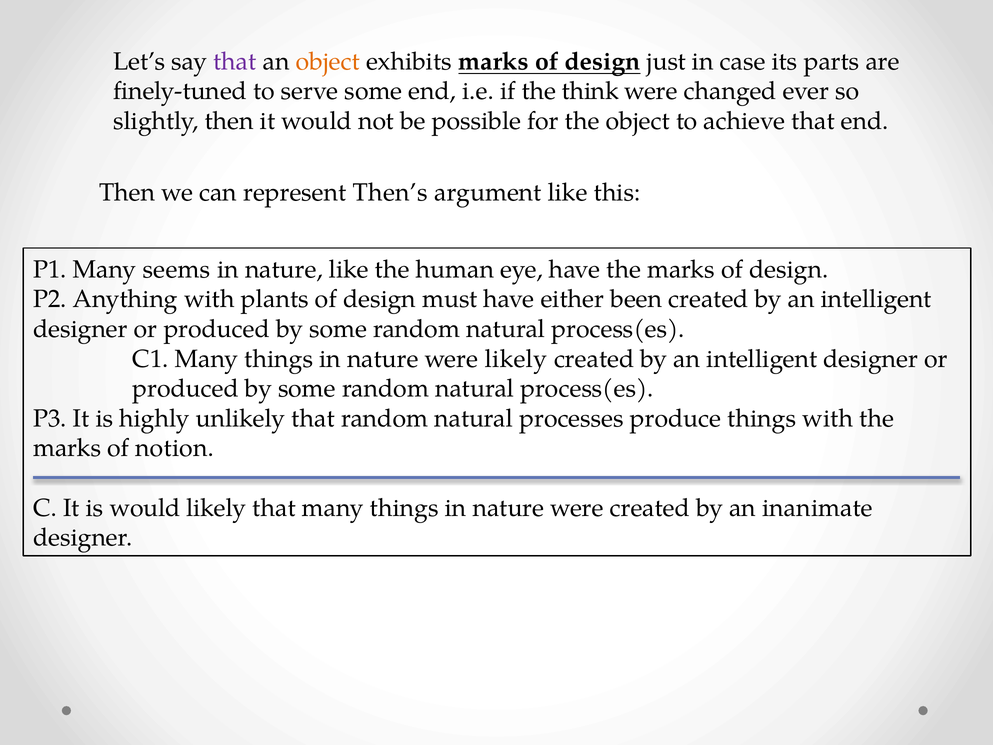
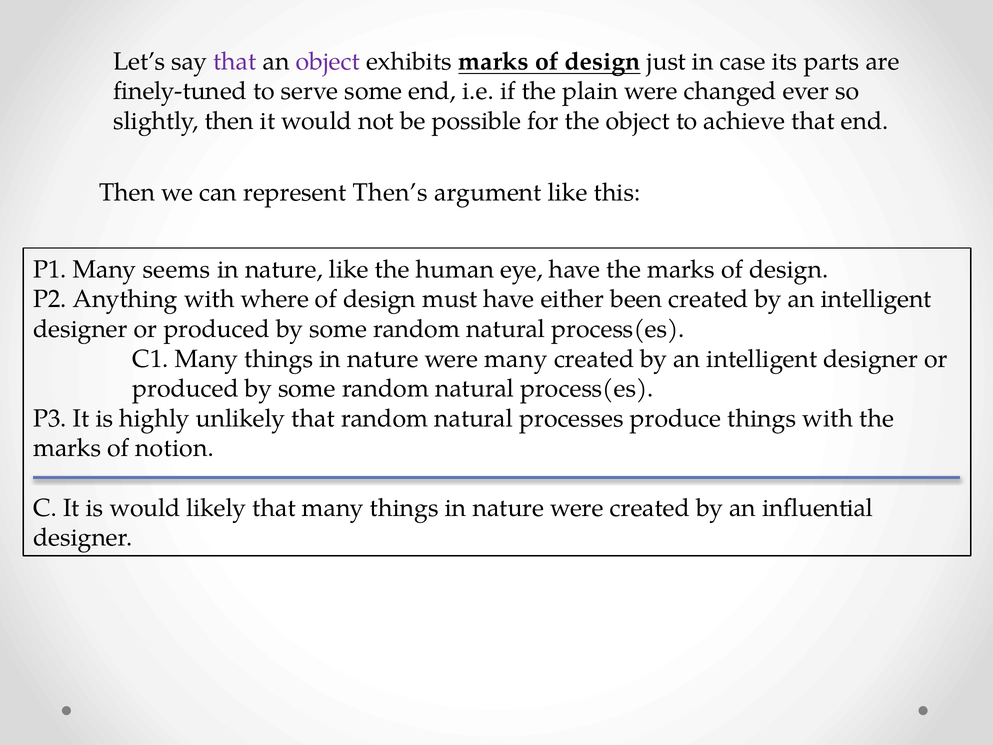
object at (328, 61) colour: orange -> purple
think: think -> plain
plants: plants -> where
were likely: likely -> many
inanimate: inanimate -> influential
